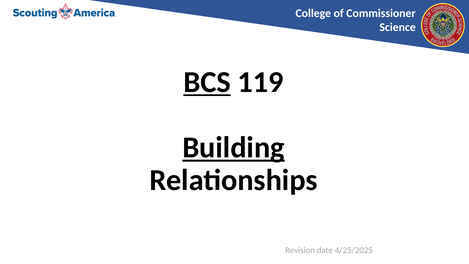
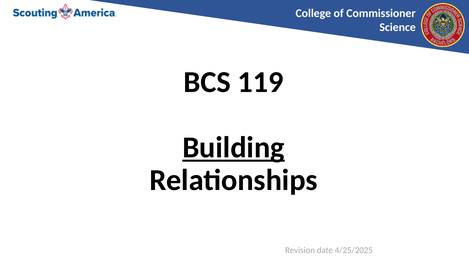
BCS underline: present -> none
